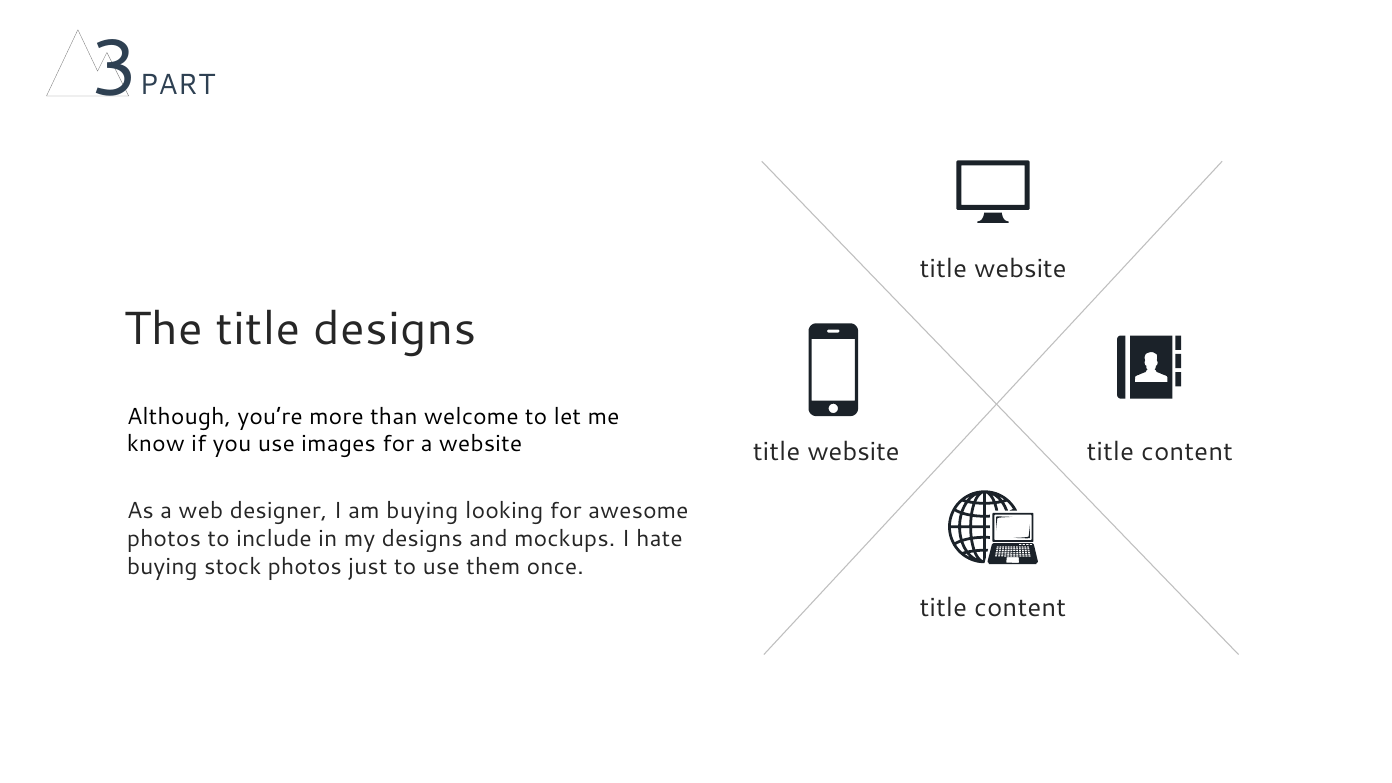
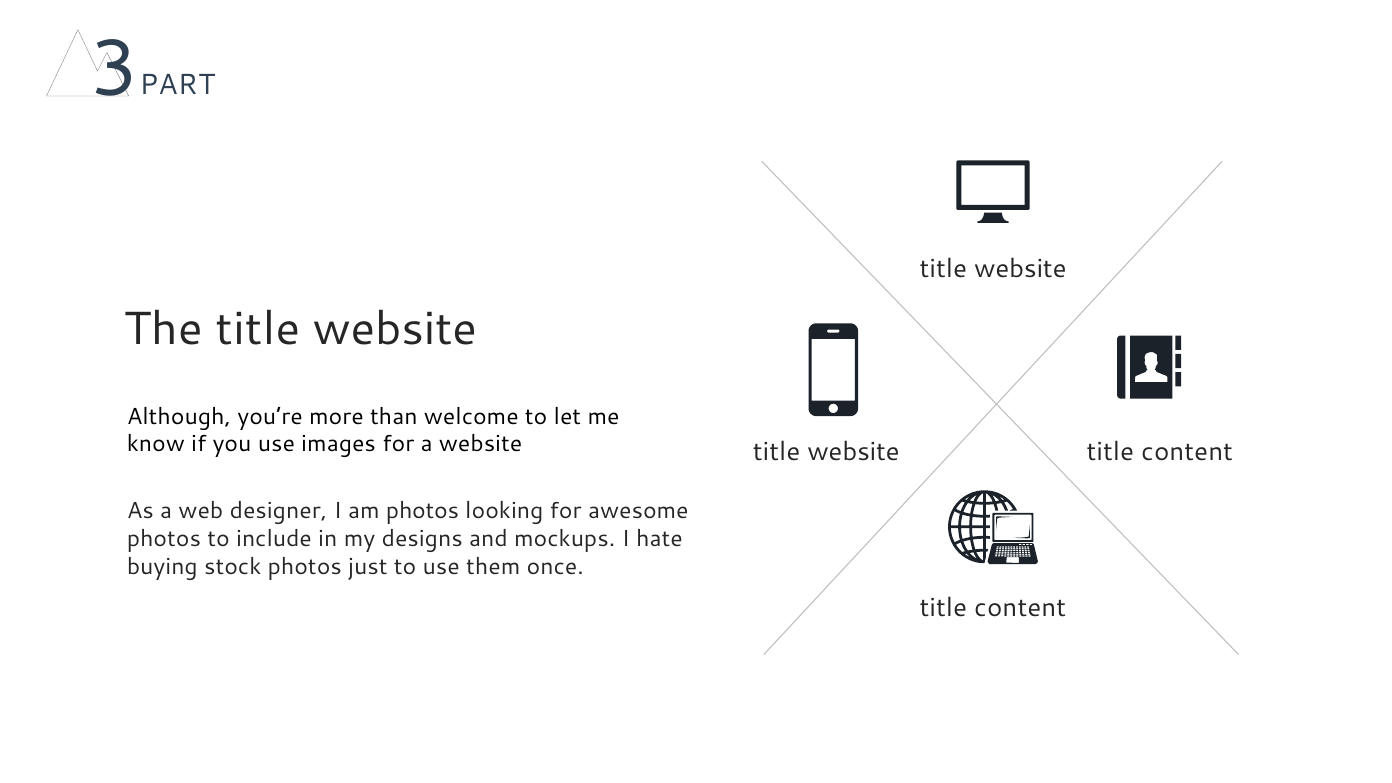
The title designs: designs -> website
am buying: buying -> photos
